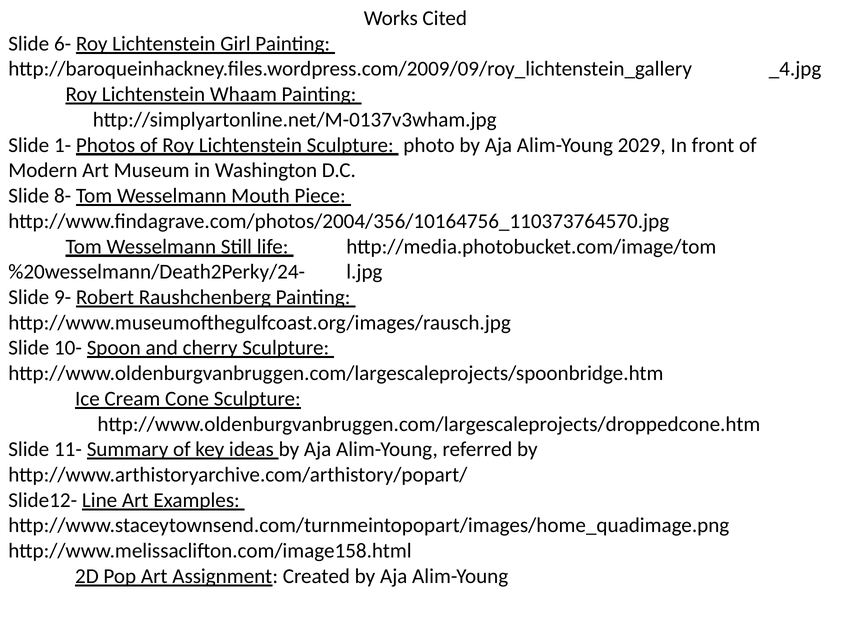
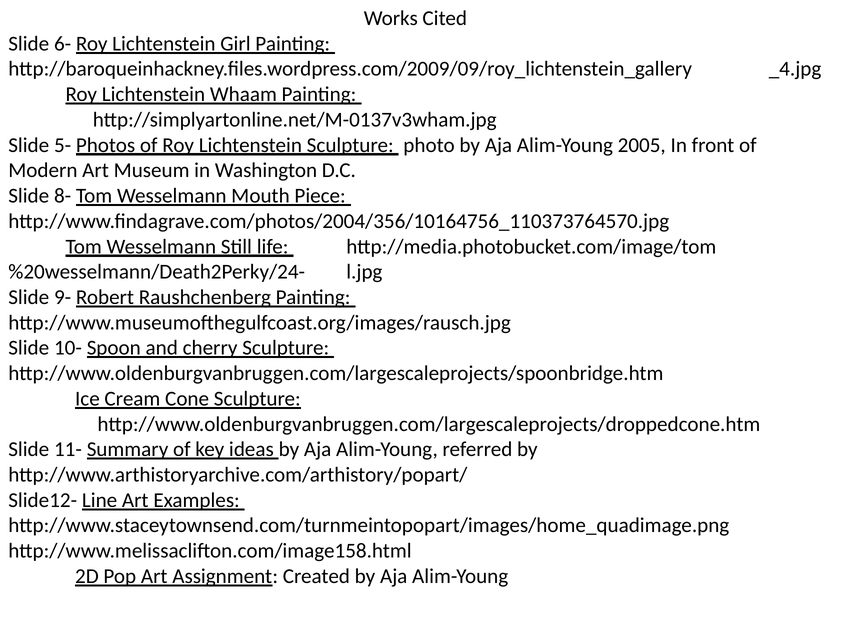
1-: 1- -> 5-
2029: 2029 -> 2005
